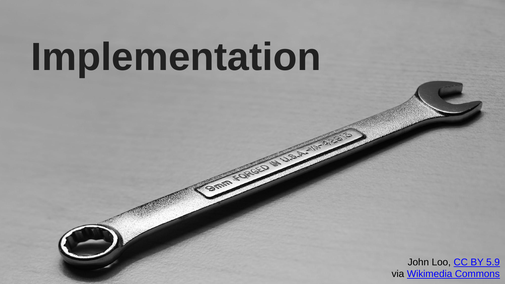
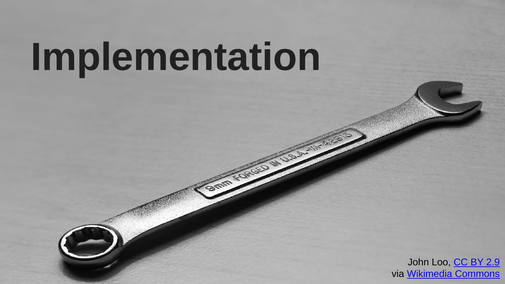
5.9: 5.9 -> 2.9
